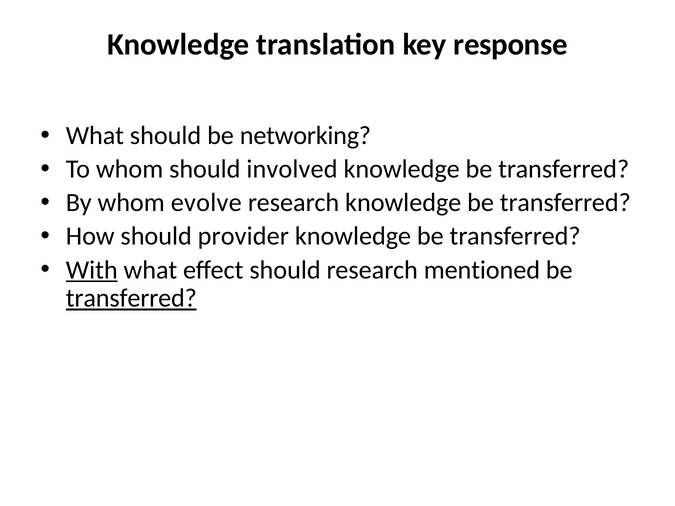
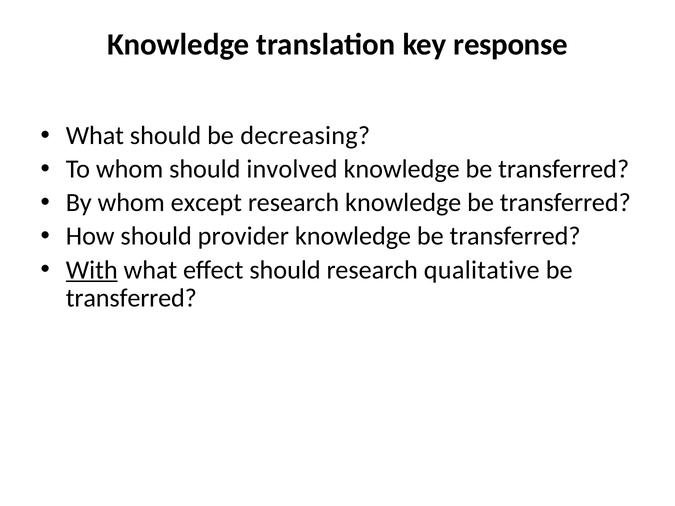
networking: networking -> decreasing
evolve: evolve -> except
mentioned: mentioned -> qualitative
transferred at (131, 298) underline: present -> none
